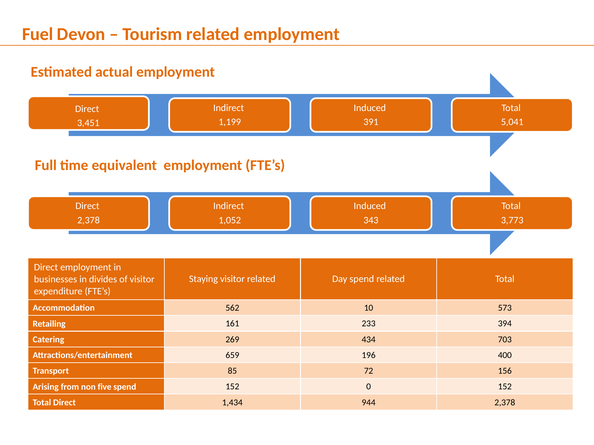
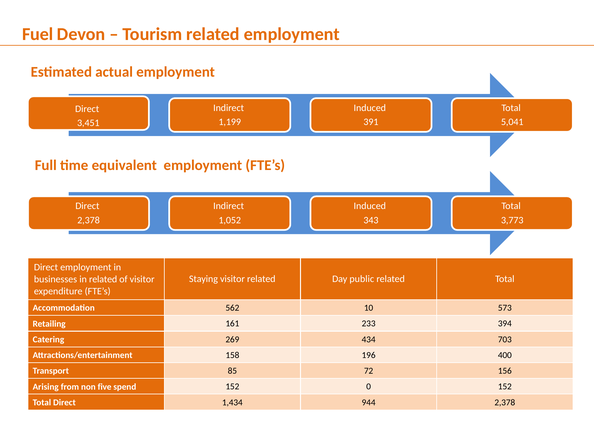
Day spend: spend -> public
in divides: divides -> related
659: 659 -> 158
